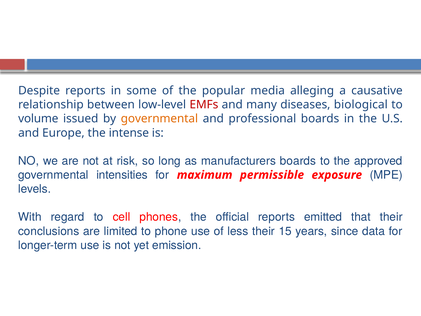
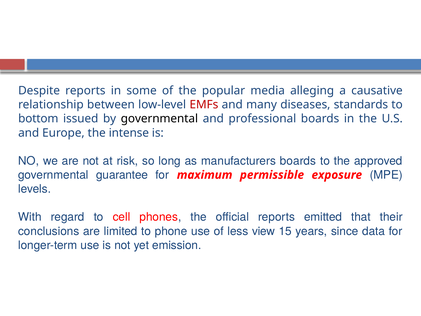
biological: biological -> standards
volume: volume -> bottom
governmental at (159, 119) colour: orange -> black
intensities: intensities -> guarantee
less their: their -> view
